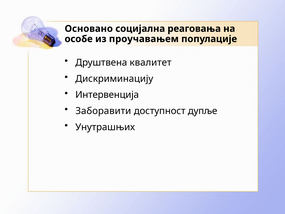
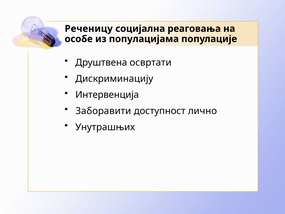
Основано: Основано -> Реченицу
проучавањем: проучавањем -> популацијама
квалитет: квалитет -> освртати
дупље: дупље -> лично
